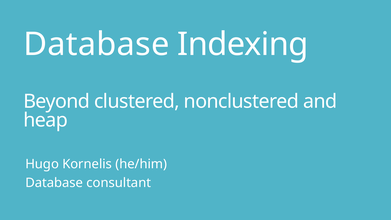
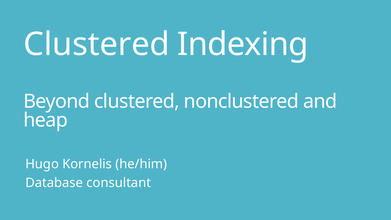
Database at (96, 44): Database -> Clustered
